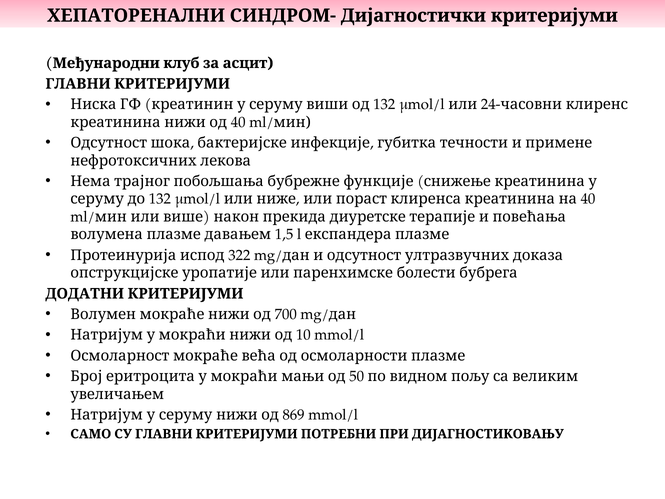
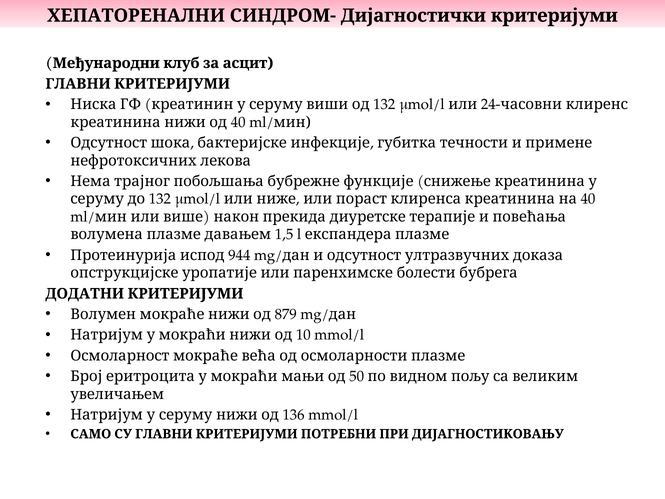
322: 322 -> 944
700: 700 -> 879
869: 869 -> 136
